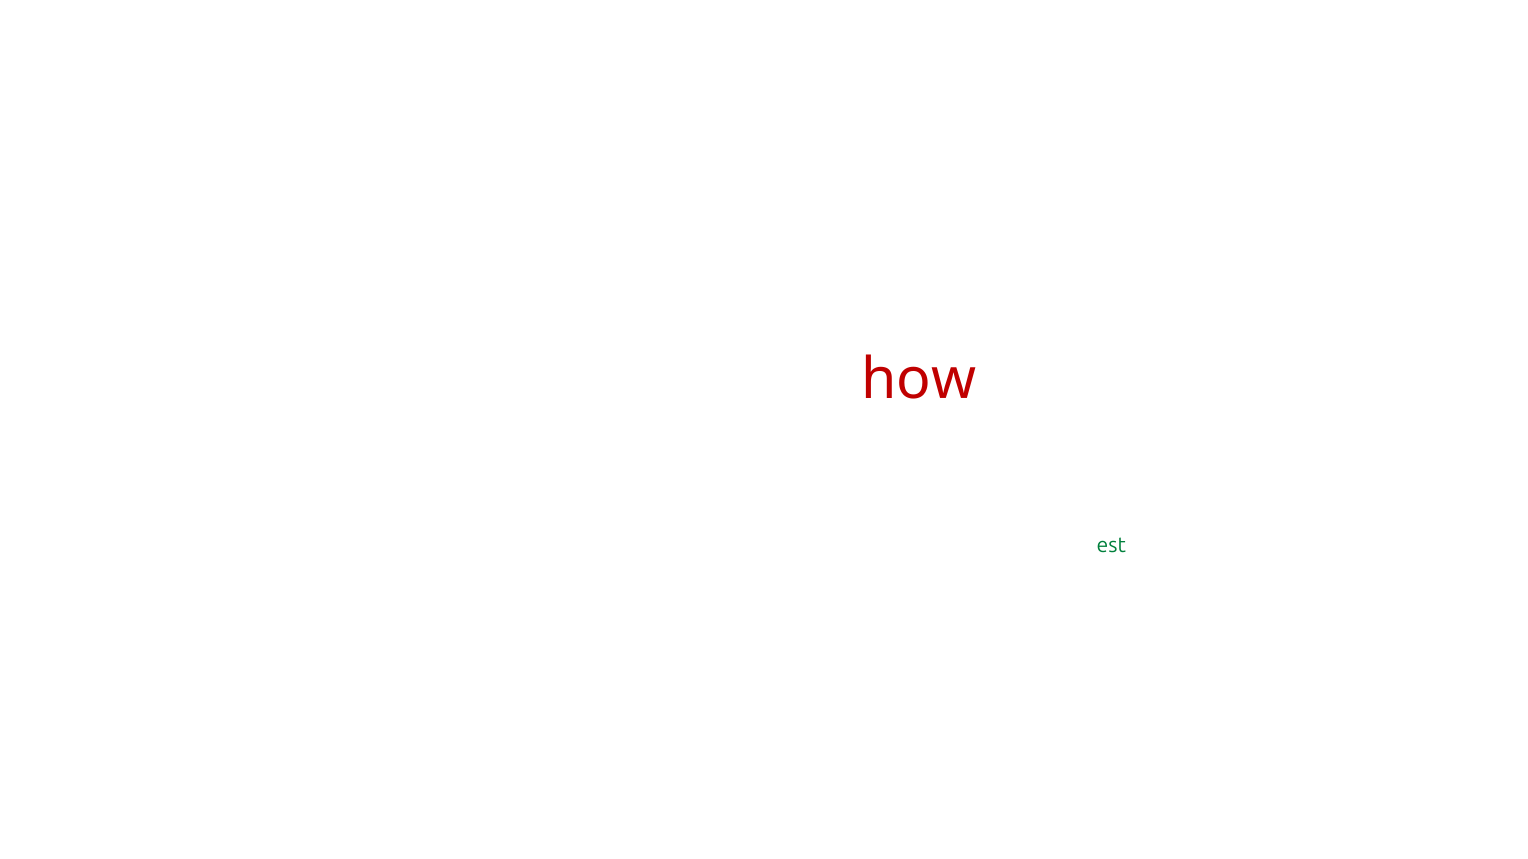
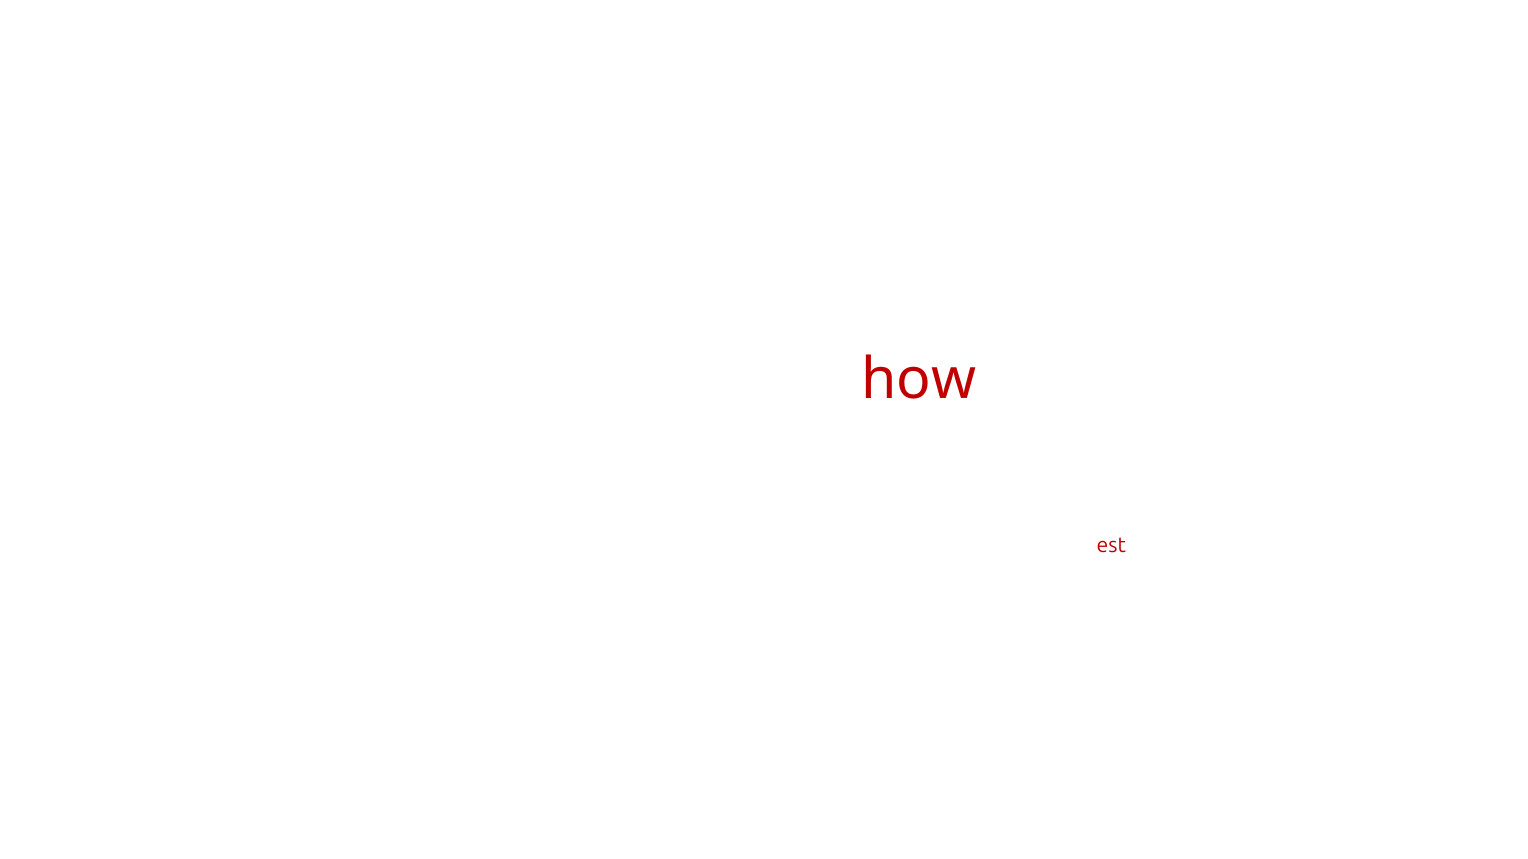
est colour: green -> red
